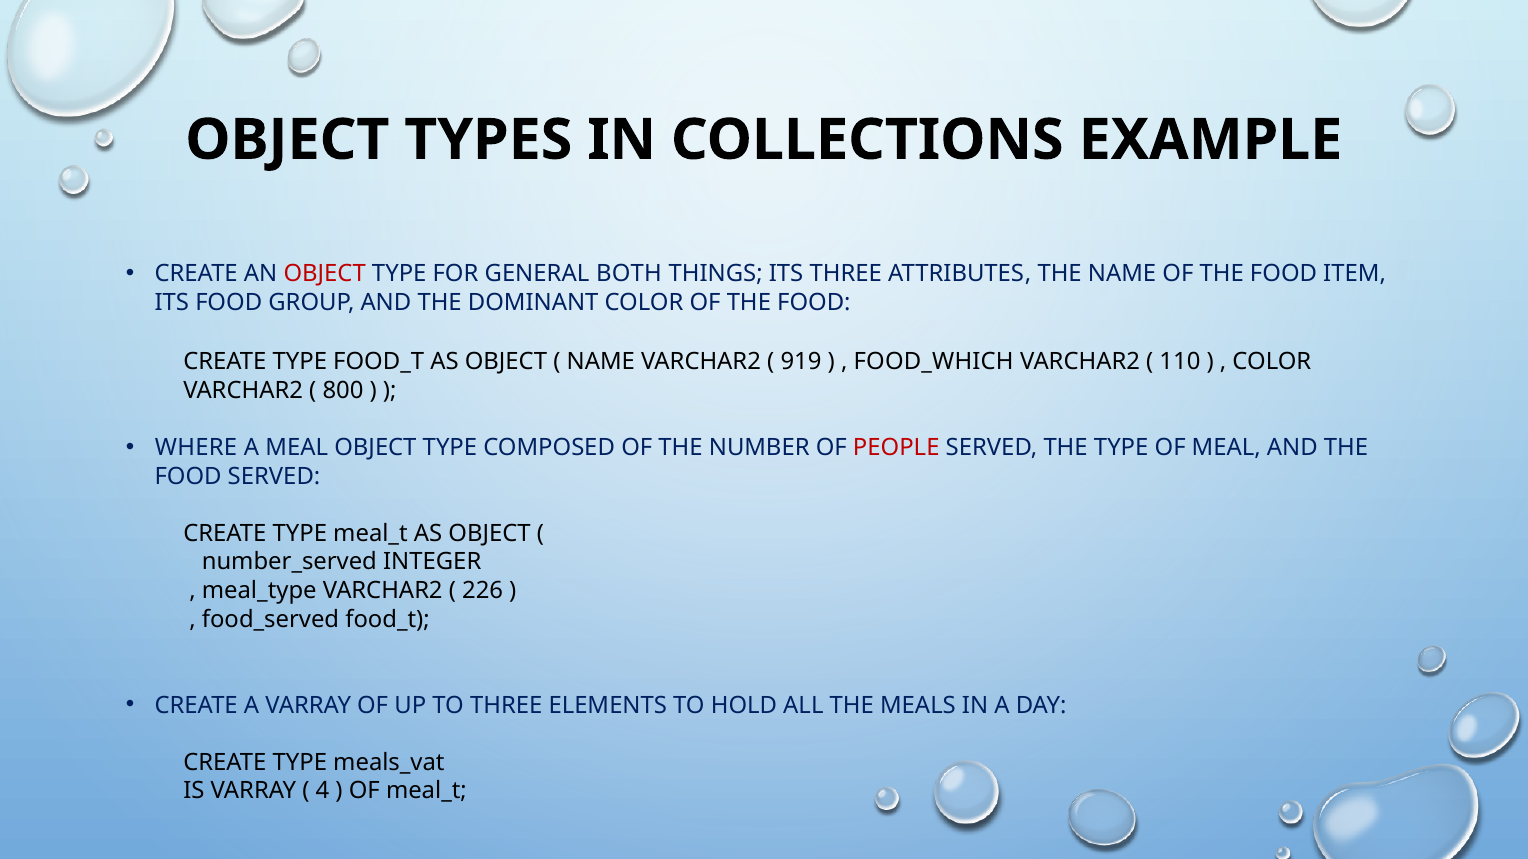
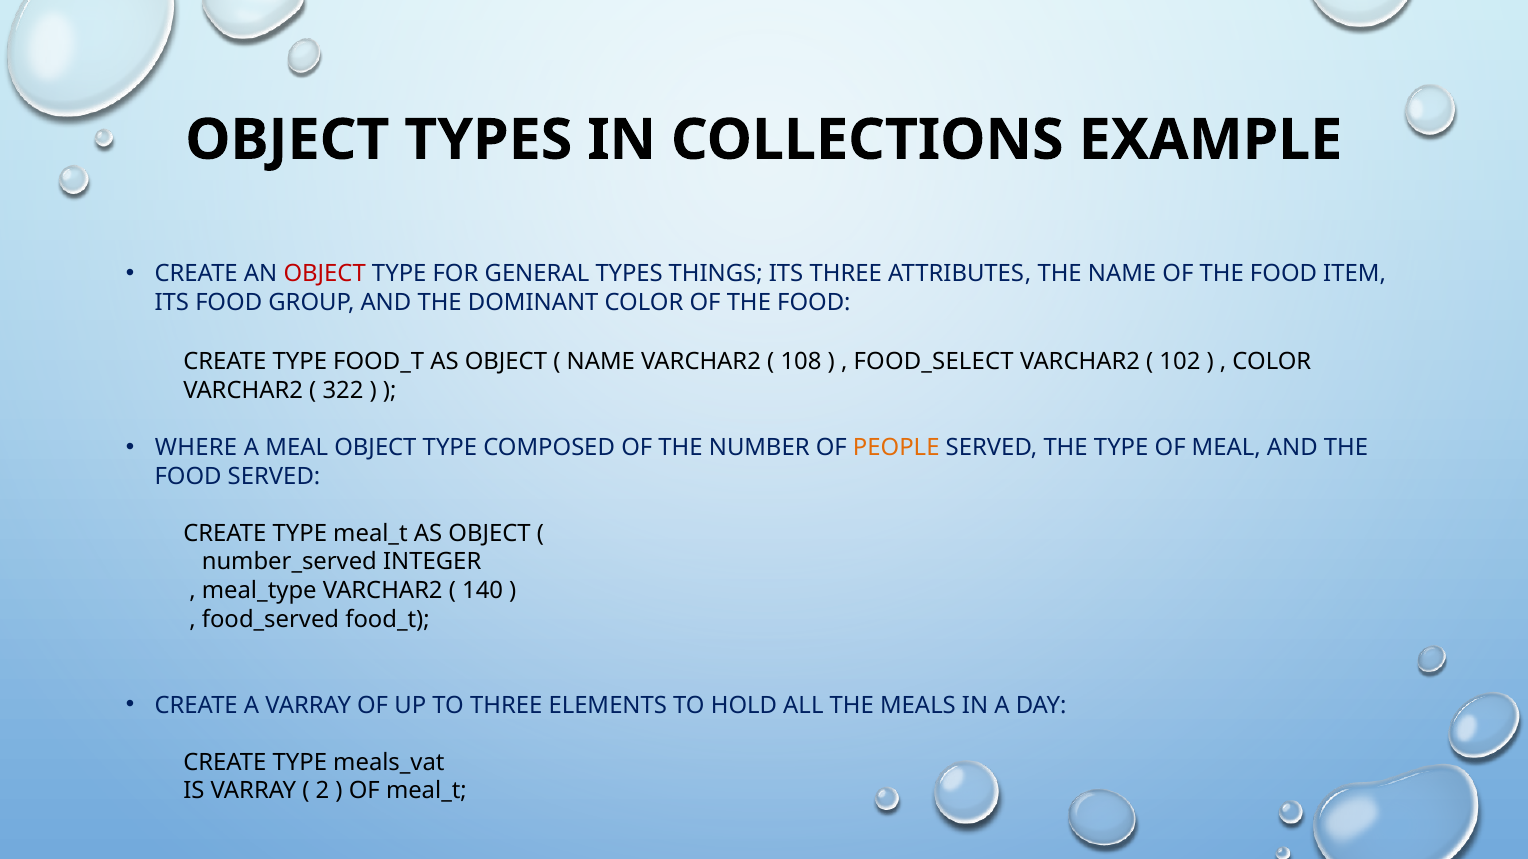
GENERAL BOTH: BOTH -> TYPES
919: 919 -> 108
FOOD_WHICH: FOOD_WHICH -> FOOD_SELECT
110: 110 -> 102
800: 800 -> 322
PEOPLE colour: red -> orange
226: 226 -> 140
4: 4 -> 2
